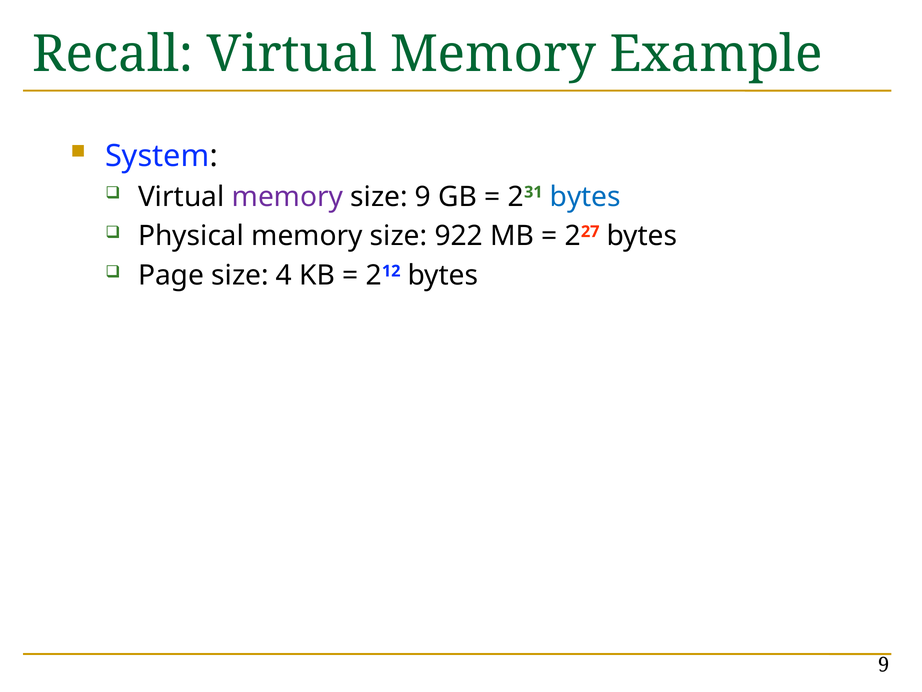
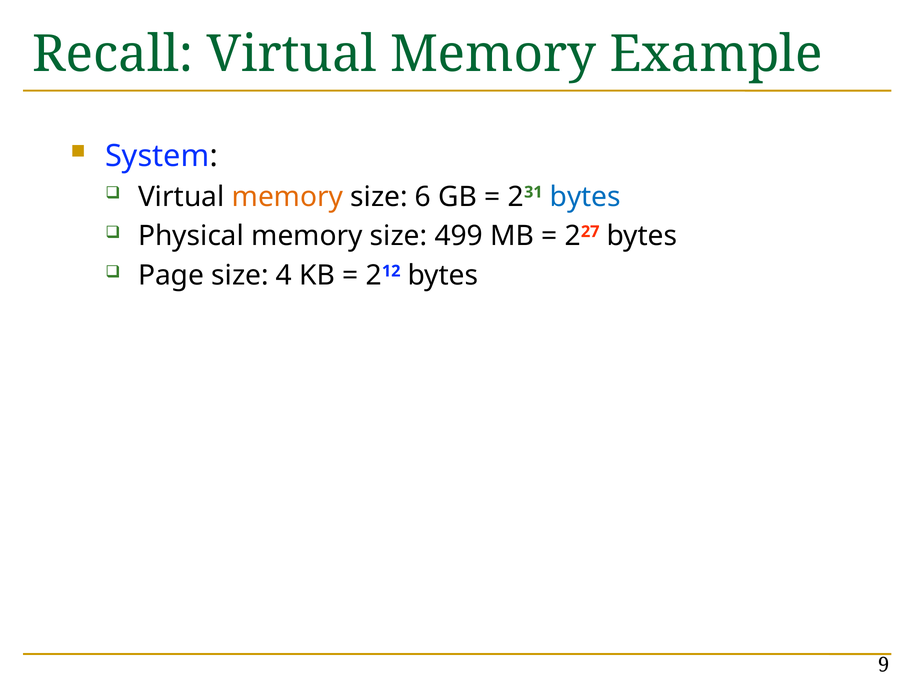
memory at (287, 197) colour: purple -> orange
size 9: 9 -> 6
922: 922 -> 499
